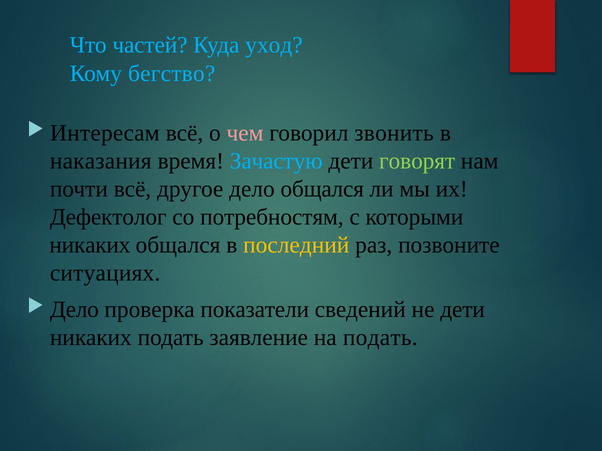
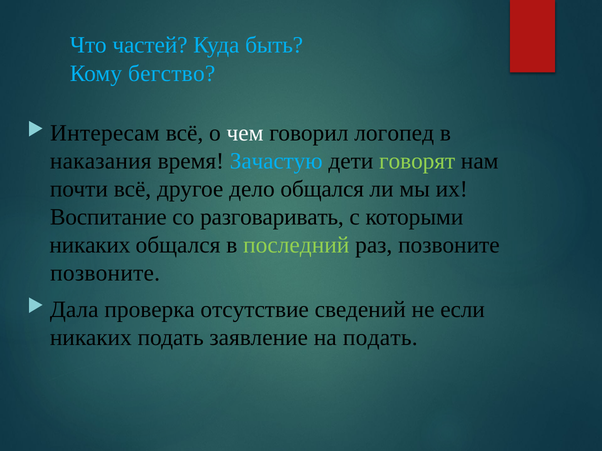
уход: уход -> быть
чем colour: pink -> white
звонить: звонить -> логопед
Дефектолог: Дефектолог -> Воспитание
потребностям: потребностям -> разговаривать
последний colour: yellow -> light green
ситуациях at (105, 273): ситуациях -> позвоните
Дело at (74, 310): Дело -> Дала
показатели: показатели -> отсутствие
не дети: дети -> если
